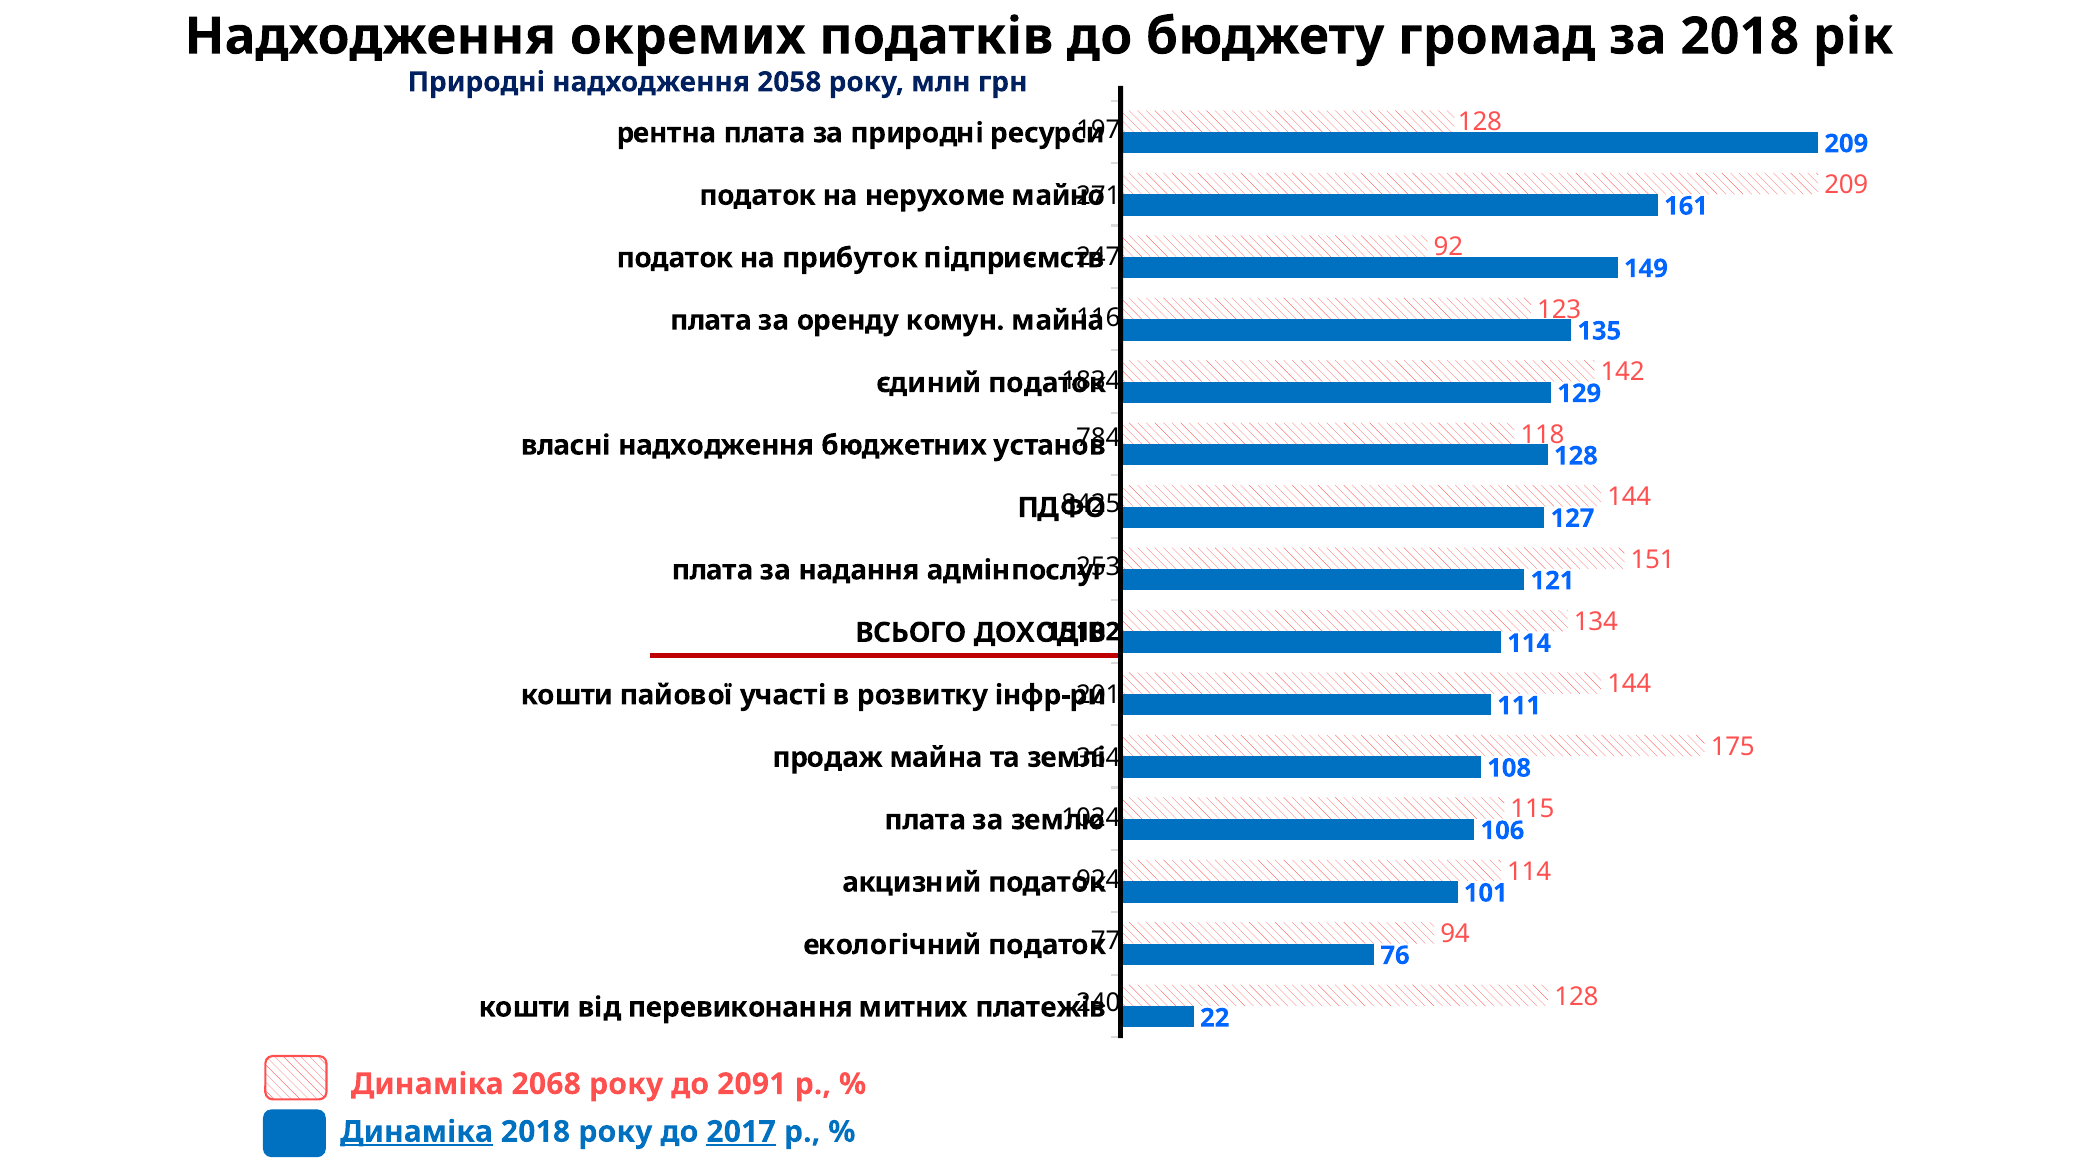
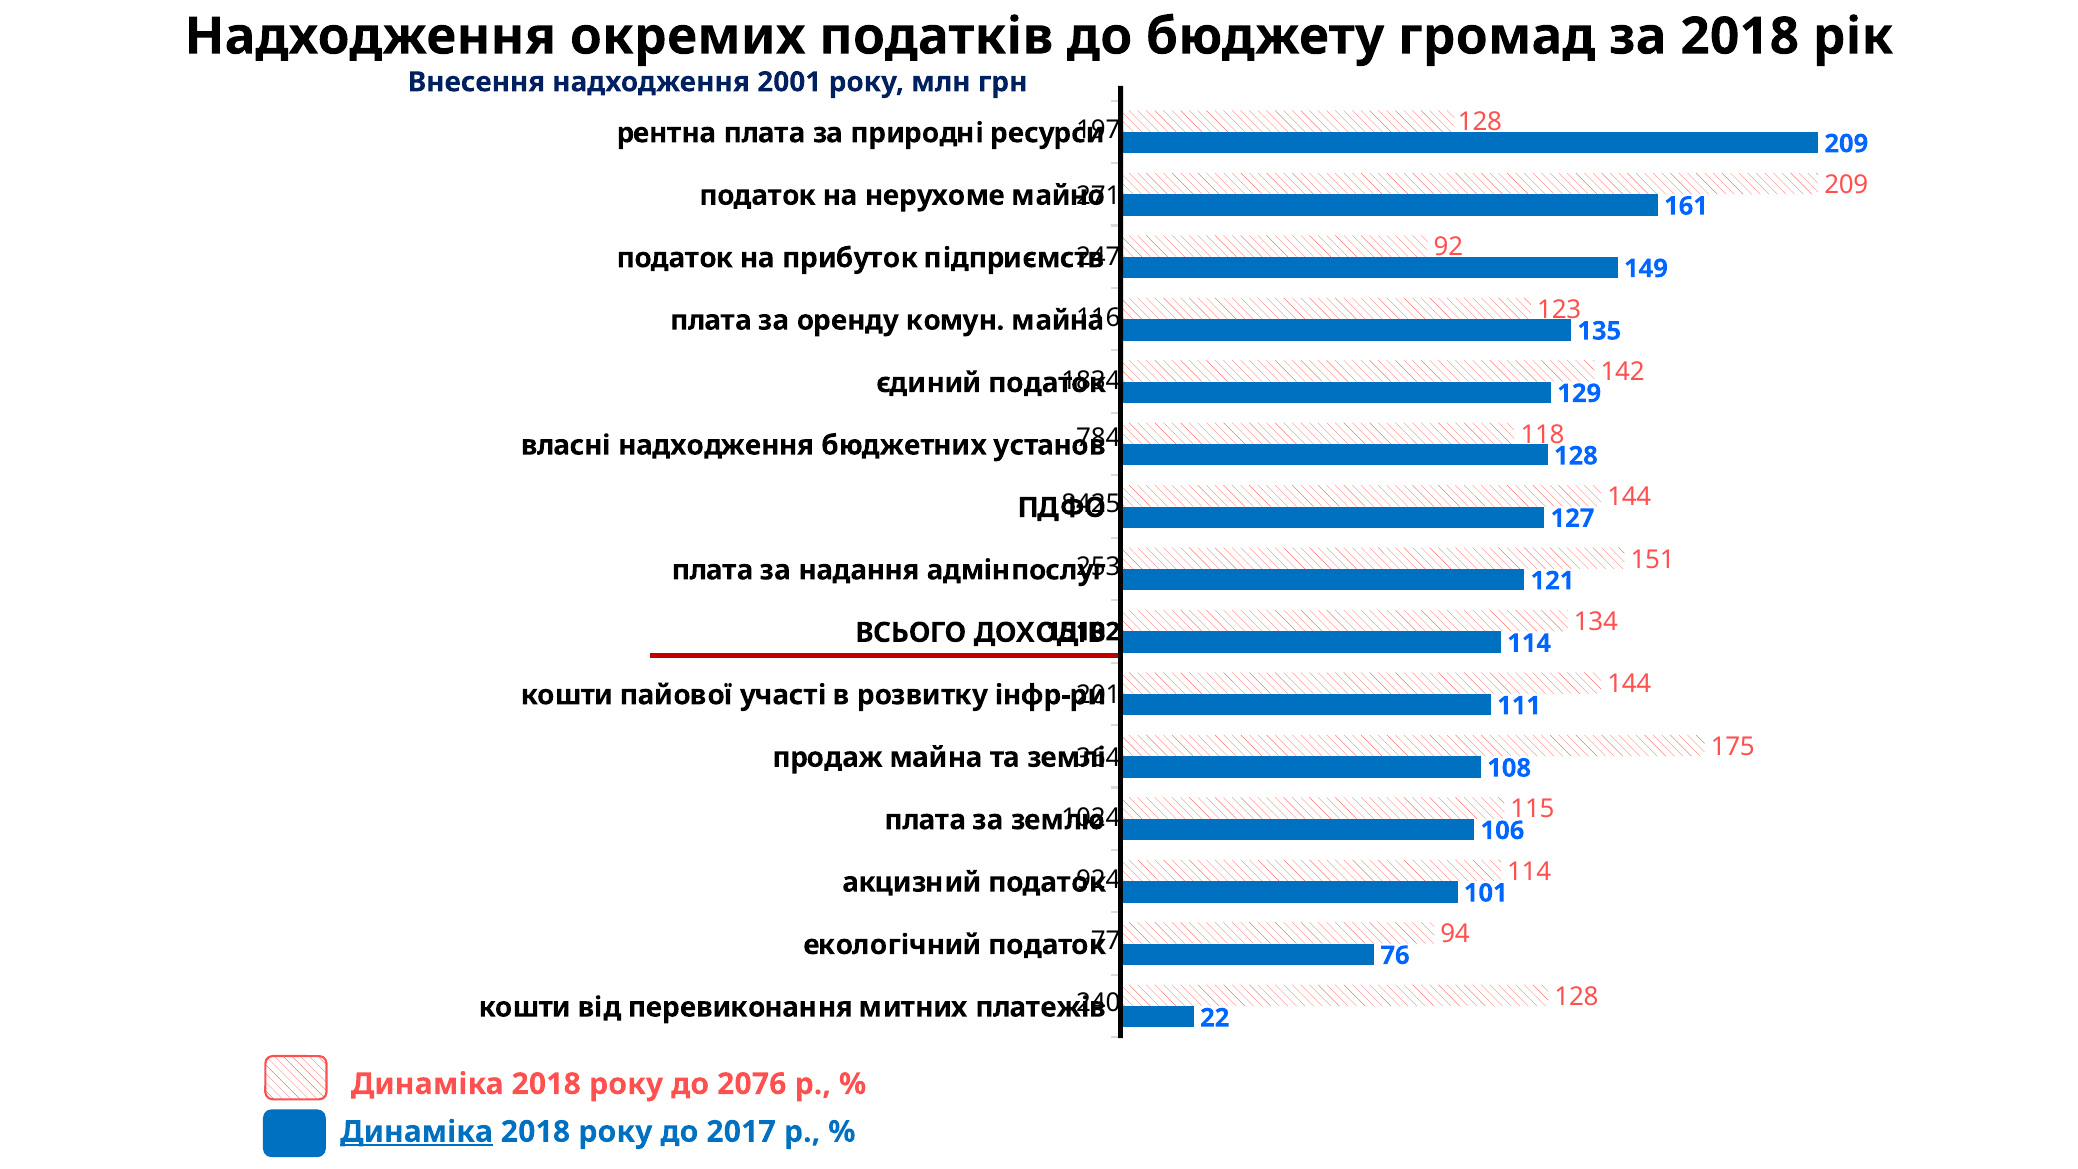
Природні at (476, 82): Природні -> Внесення
2058: 2058 -> 2001
2068 at (546, 1084): 2068 -> 2018
2091: 2091 -> 2076
2017 underline: present -> none
